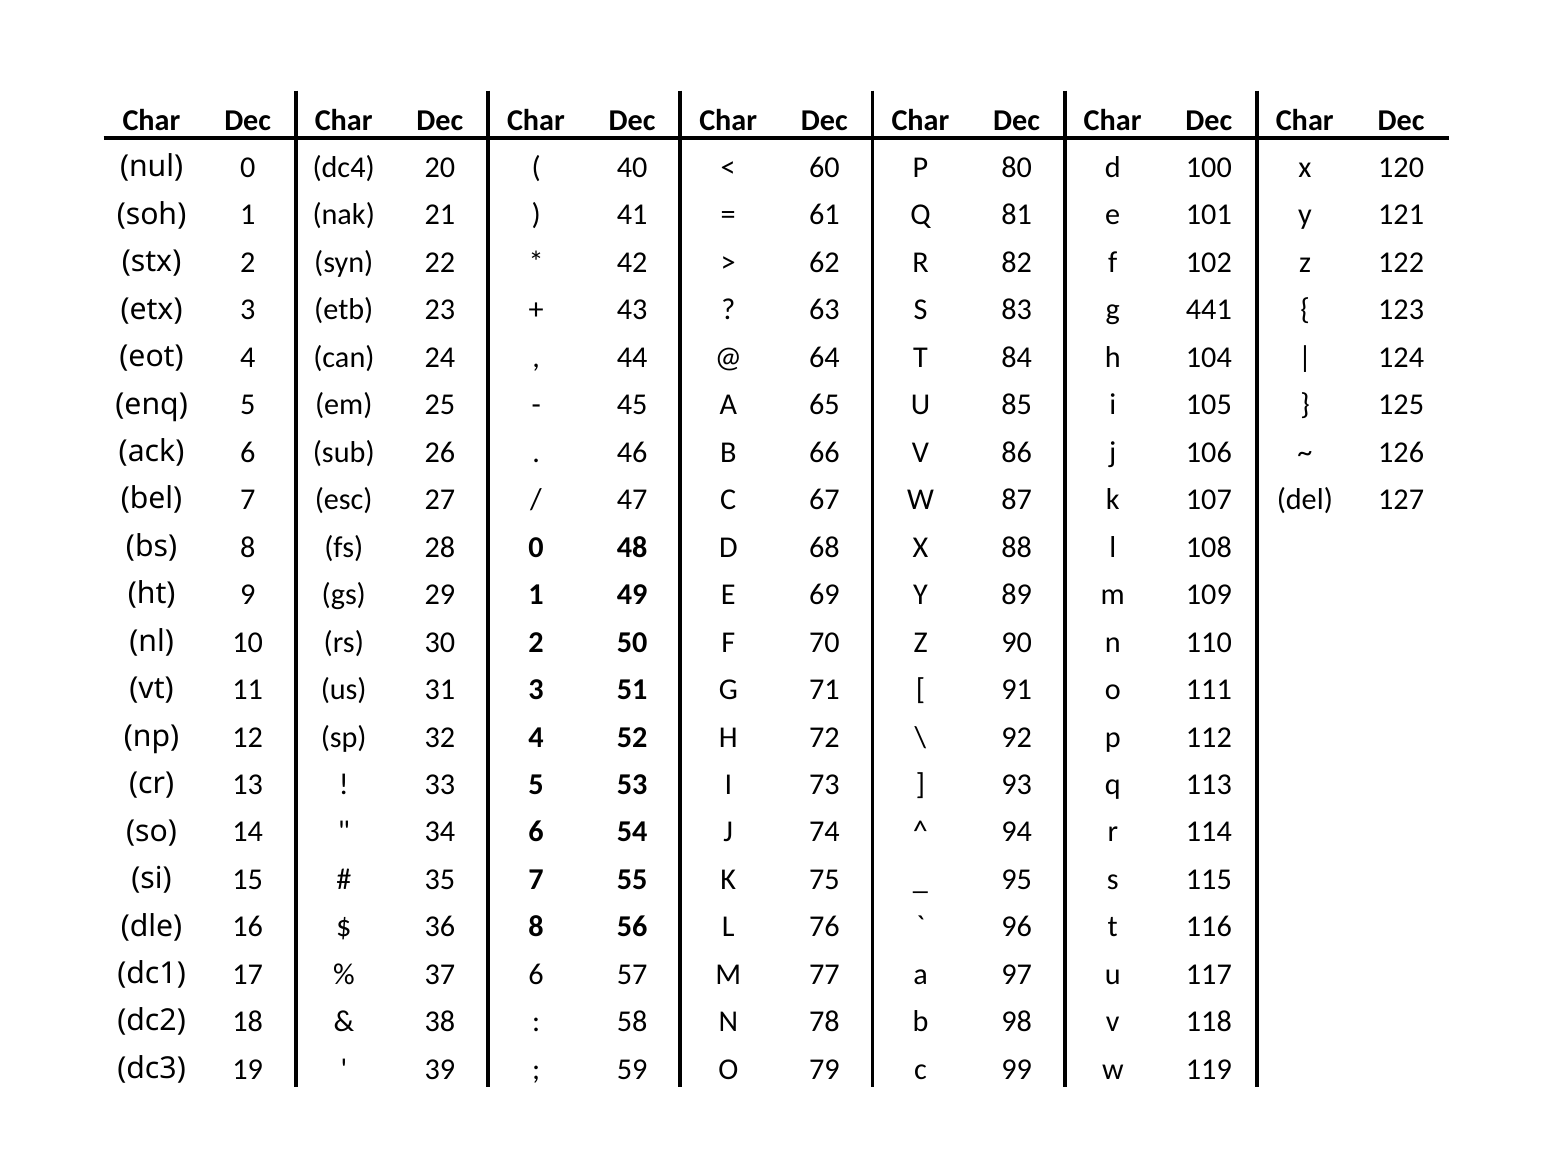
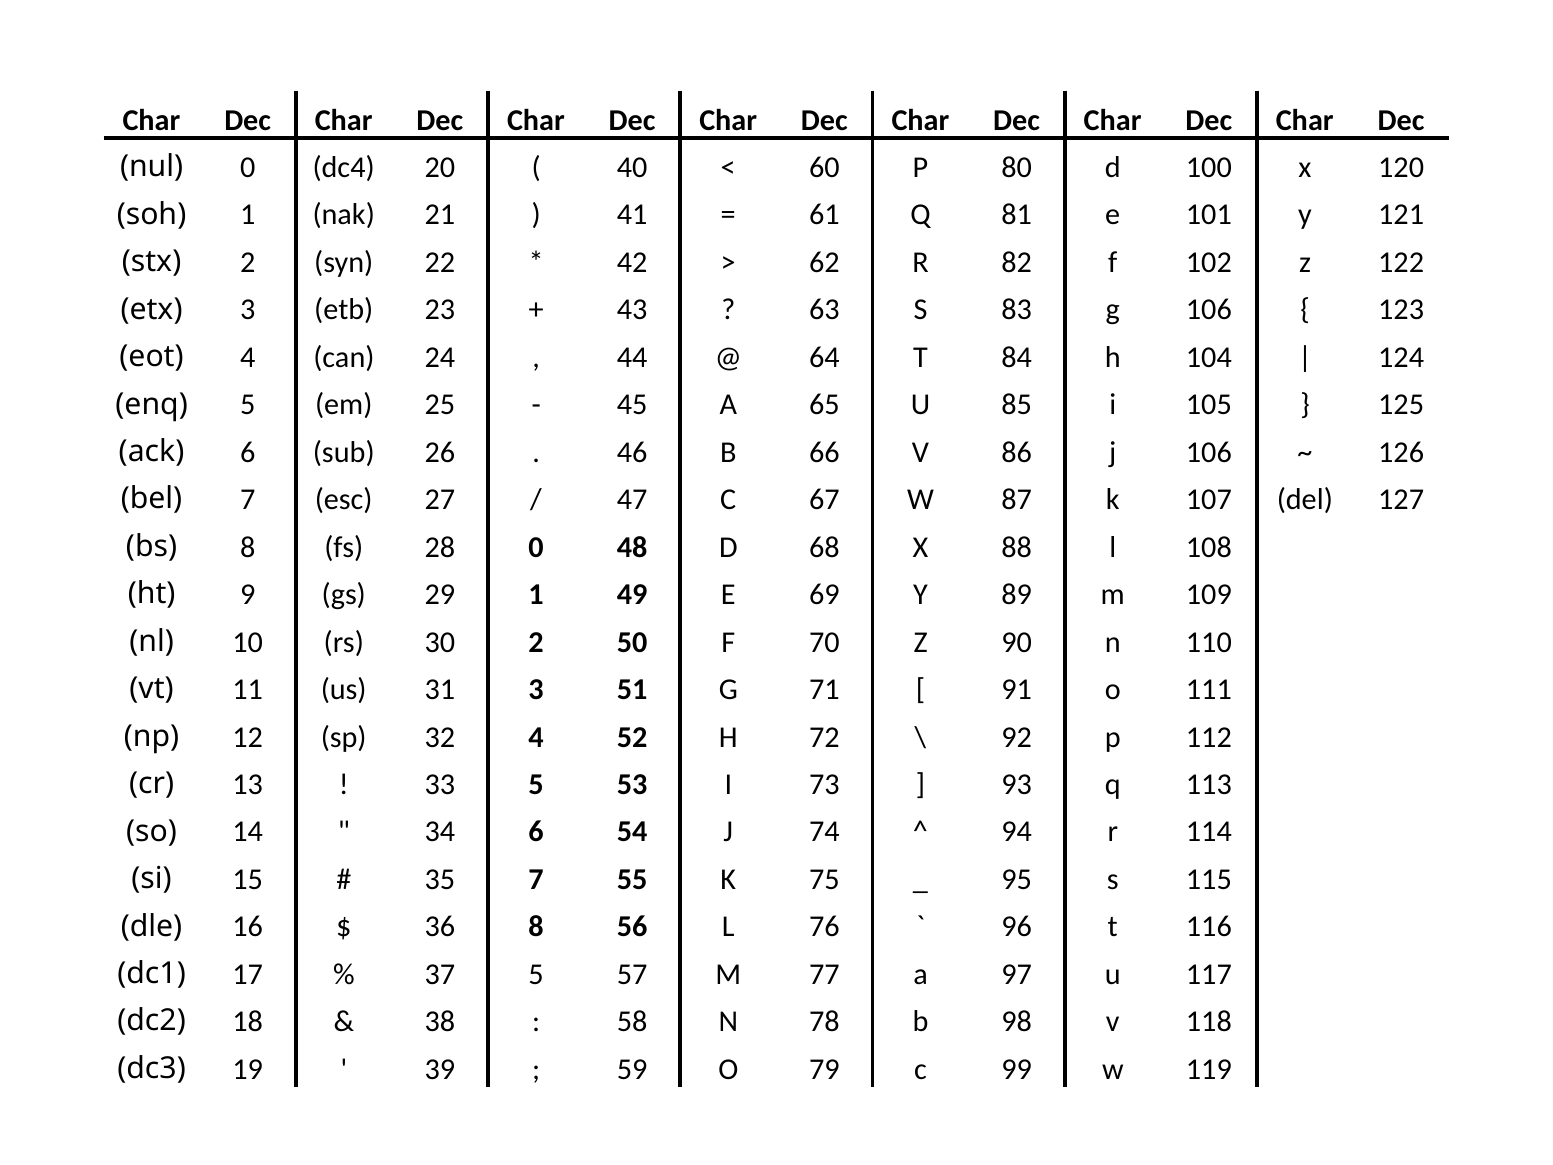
g 441: 441 -> 106
37 6: 6 -> 5
